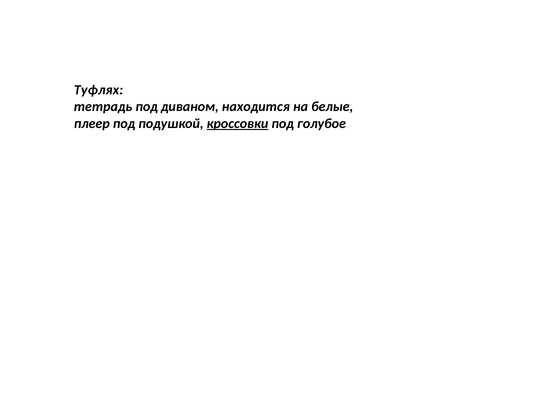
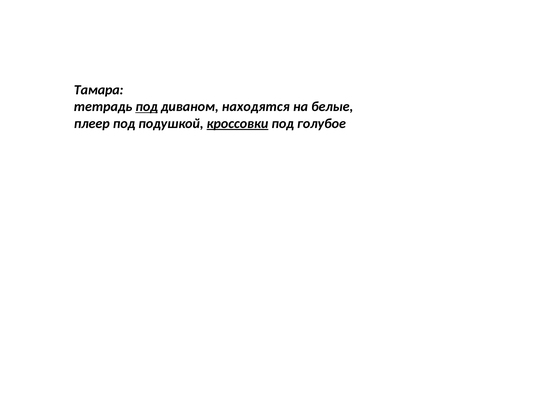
Туфлях: Туфлях -> Тамара
под at (147, 107) underline: none -> present
находится: находится -> находятся
